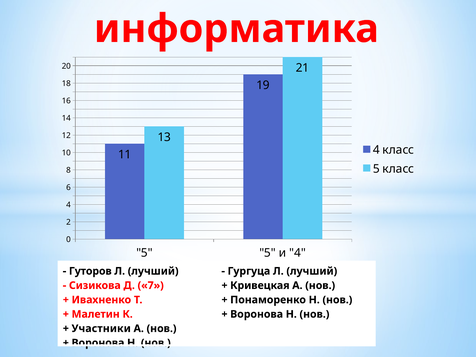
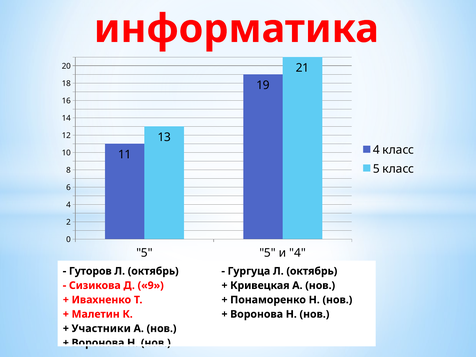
лучший at (153, 271): лучший -> октябрь
Гургуца Л лучший: лучший -> октябрь
7: 7 -> 9
